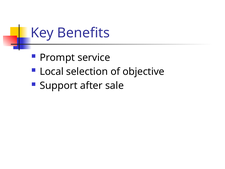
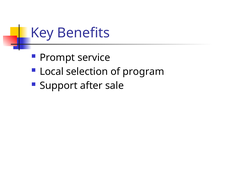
objective: objective -> program
